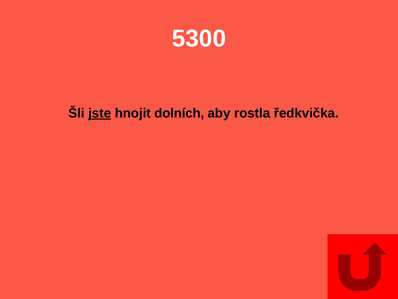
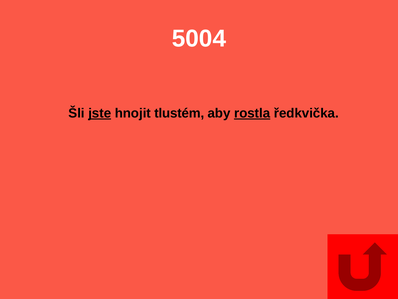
5300: 5300 -> 5004
dolních: dolních -> tlustém
rostla underline: none -> present
